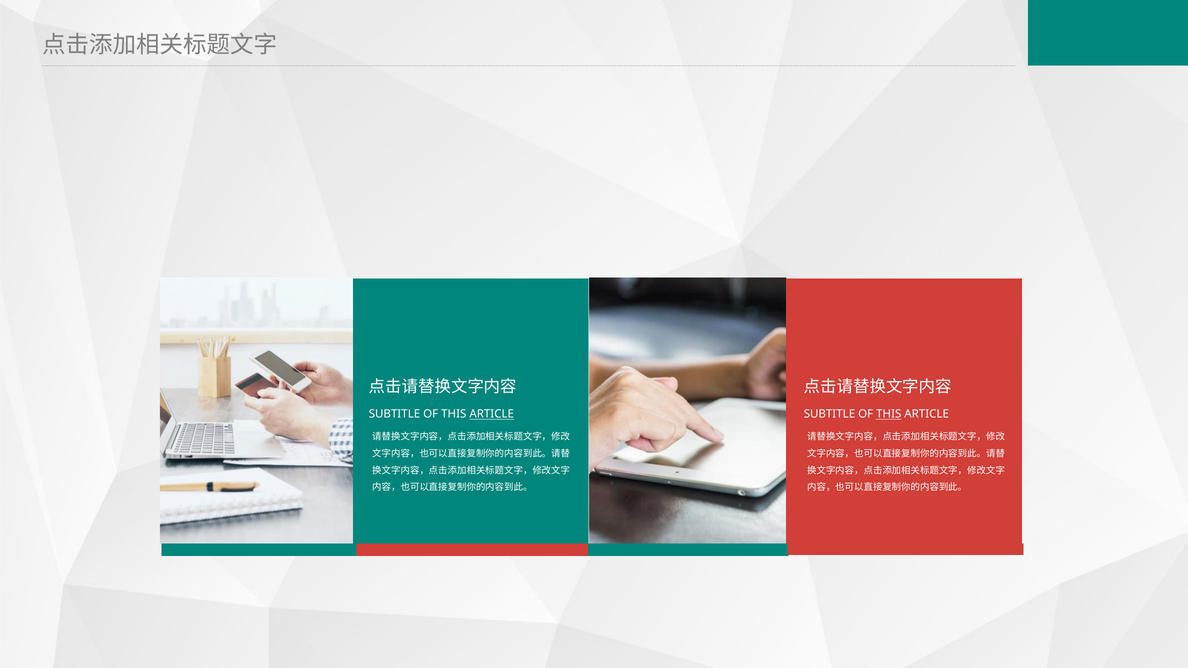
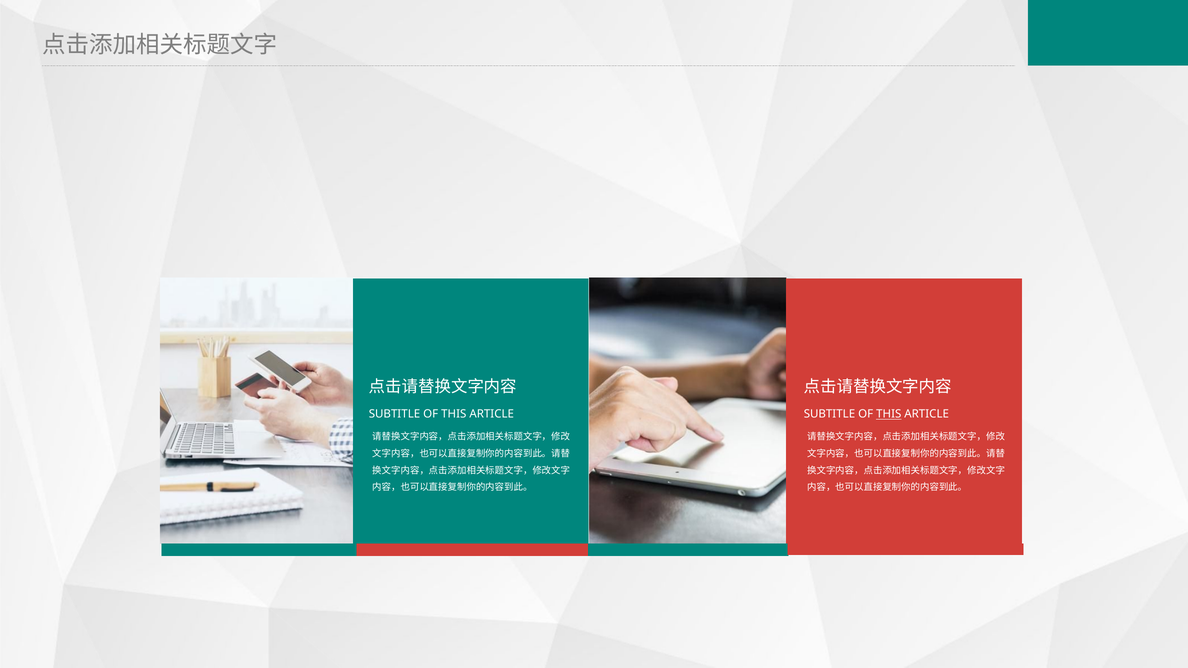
ARTICLE at (492, 414) underline: present -> none
